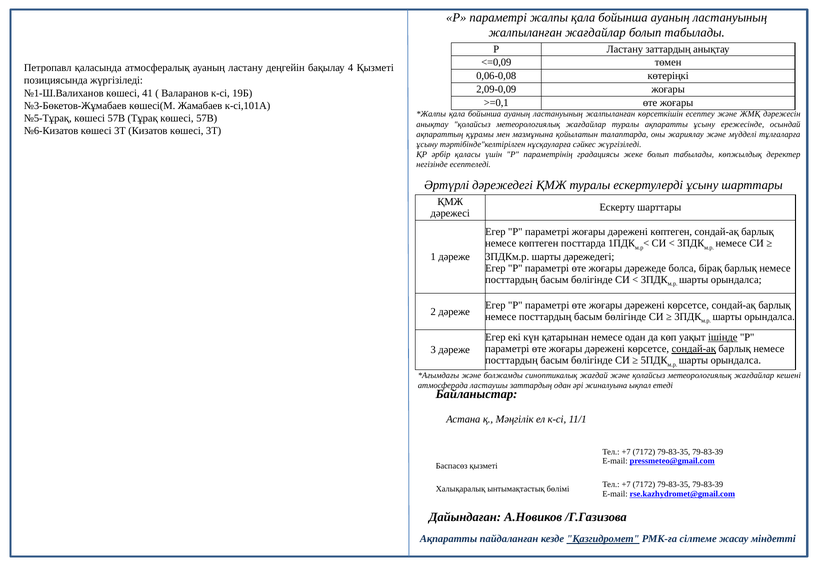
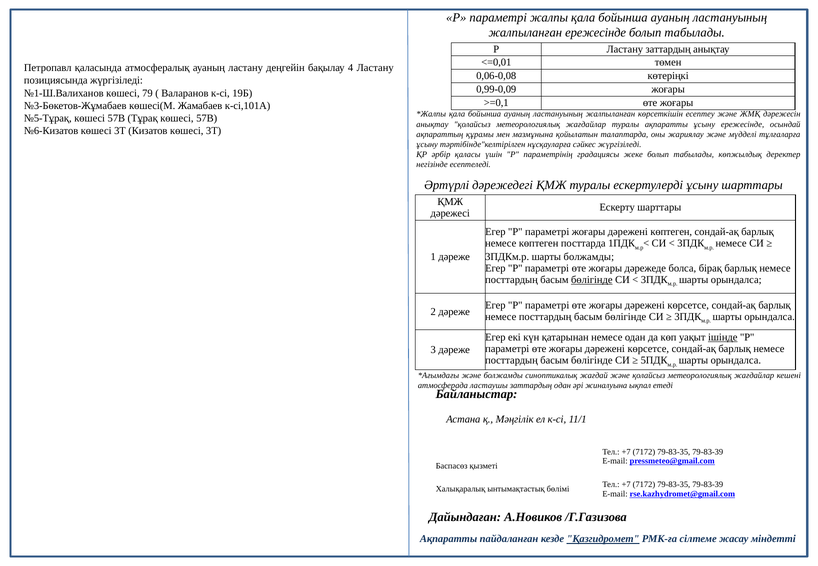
жалпыланған жағдайлар: жағдайлар -> ережесінде
<=0,09: <=0,09 -> <=0,01
4 Қызметі: Қызметі -> Ластану
2,09-0,09: 2,09-0,09 -> 0,99-0,09
41: 41 -> 79
шарты дәрежедегі: дәрежедегі -> болжамды
бөлігінде at (592, 280) underline: none -> present
сондай-ақ at (694, 349) underline: present -> none
